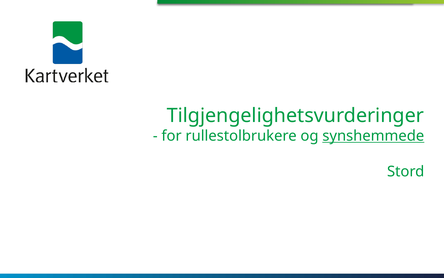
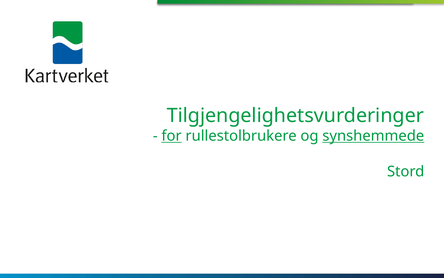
for underline: none -> present
